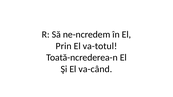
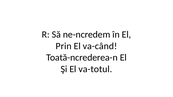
va-totul: va-totul -> va-când
va-când: va-când -> va-totul
